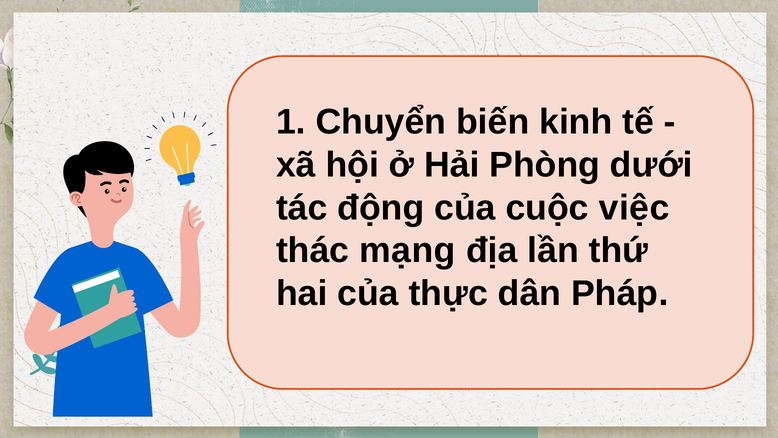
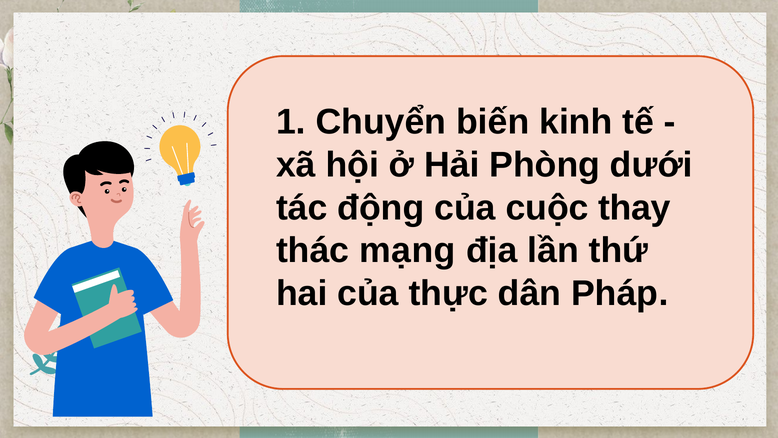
việc: việc -> thay
